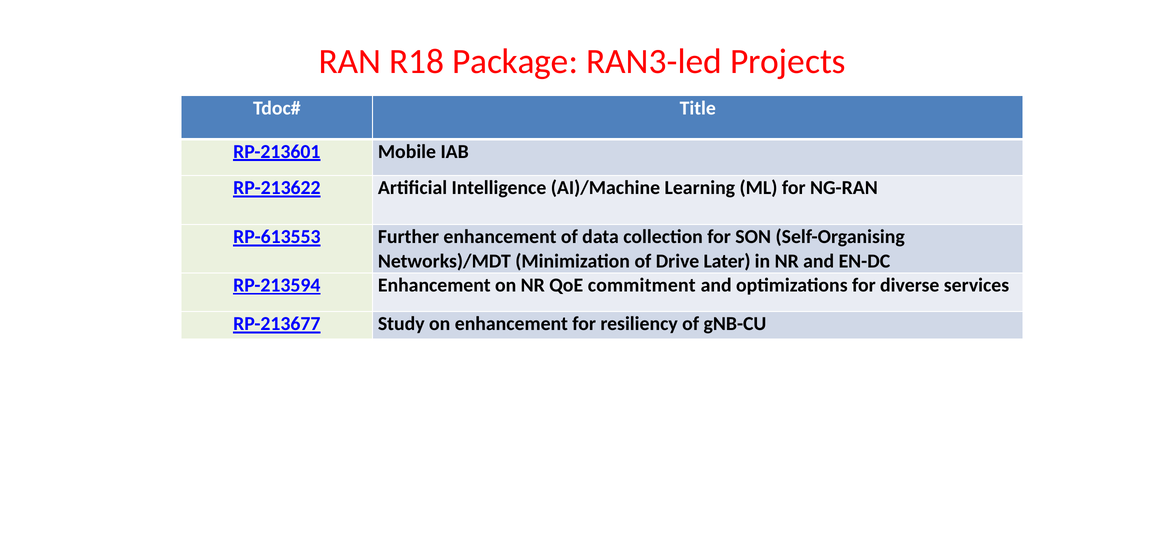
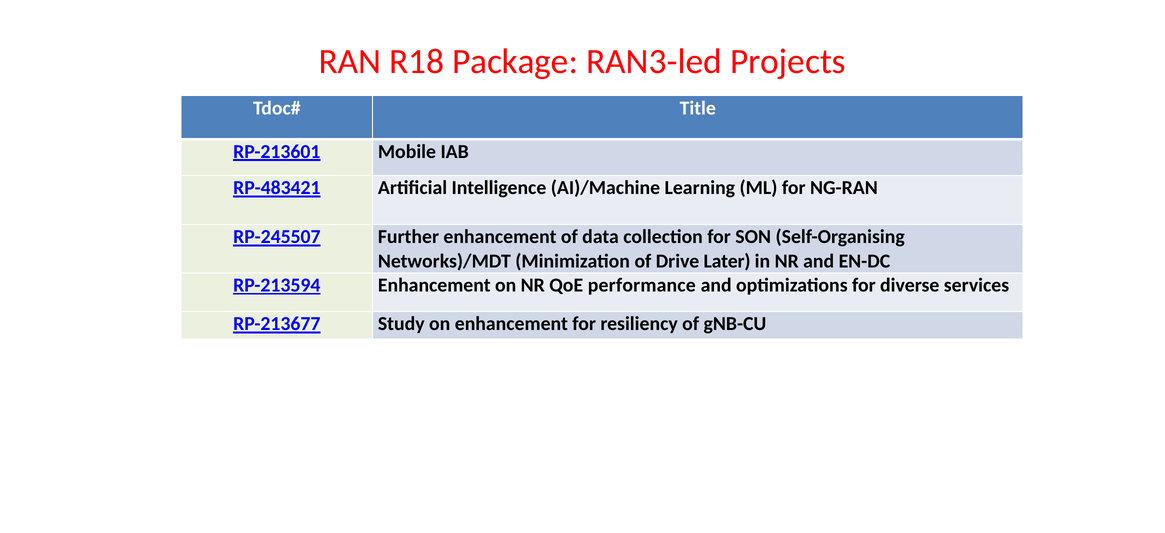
RP-213622: RP-213622 -> RP-483421
RP-613553: RP-613553 -> RP-245507
commitment: commitment -> performance
